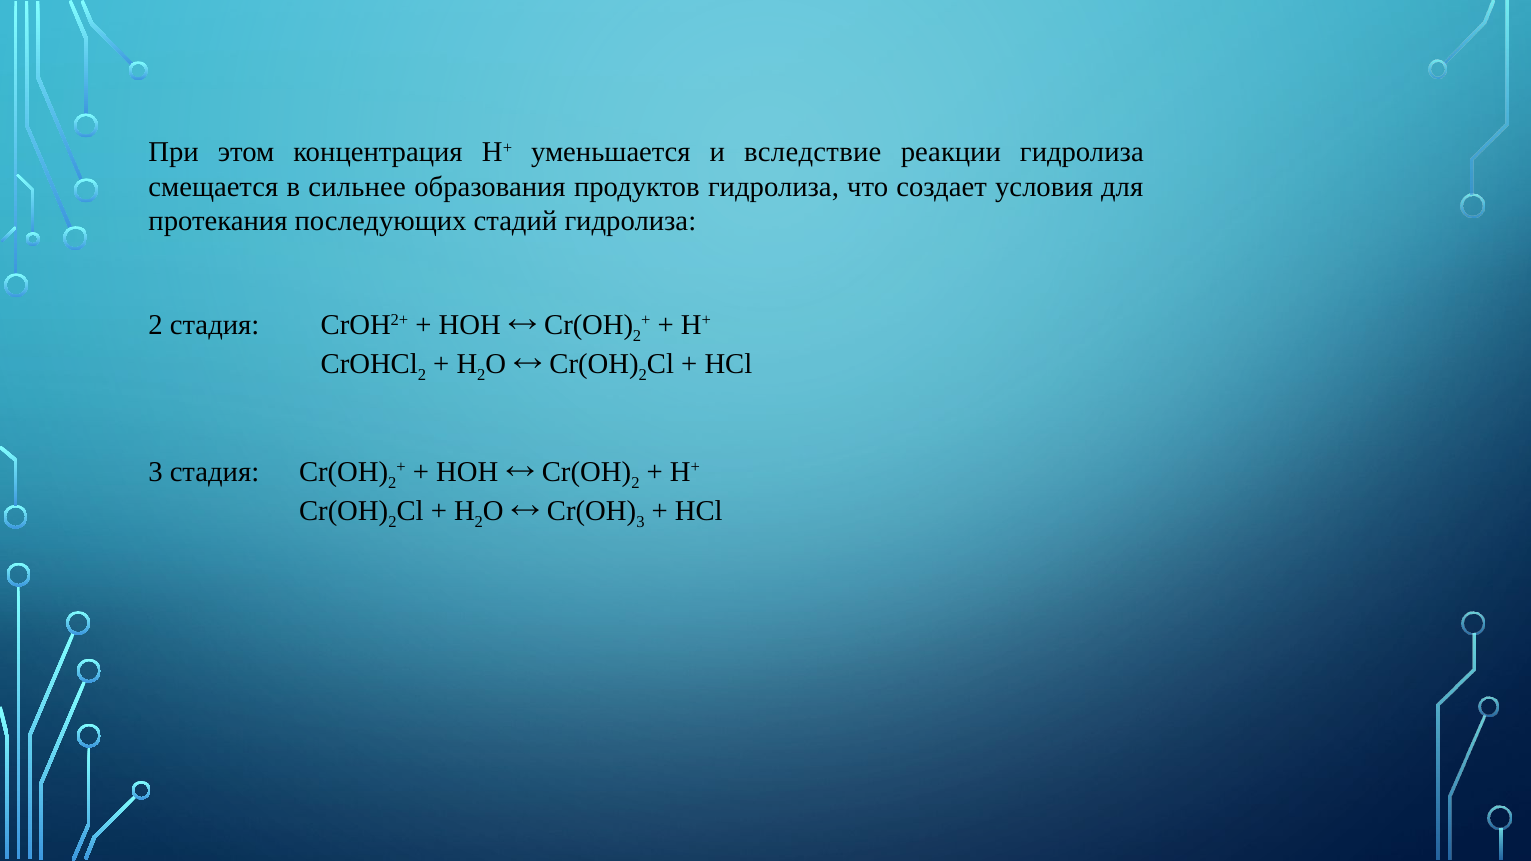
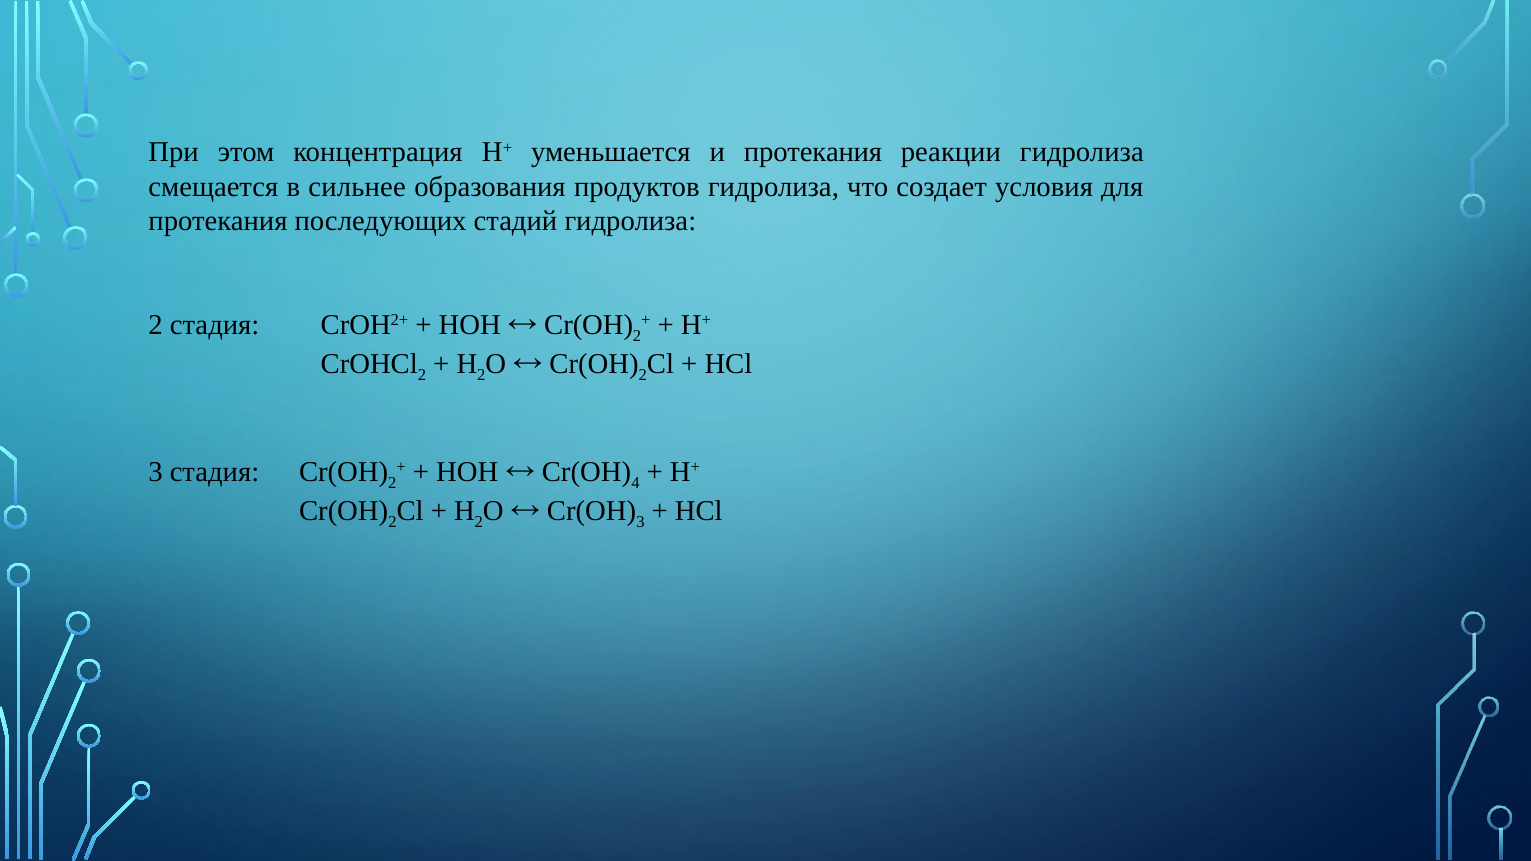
и вследствие: вследствие -> протекания
2 at (635, 483): 2 -> 4
